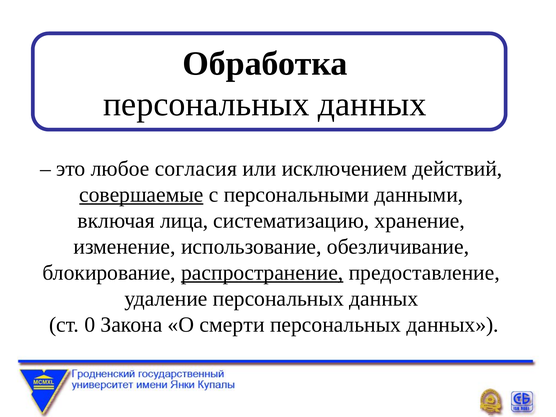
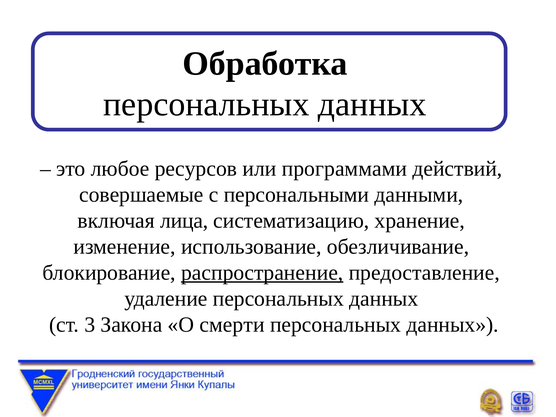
согласия: согласия -> ресурсов
исключением: исключением -> программами
совершаемые underline: present -> none
0: 0 -> 3
